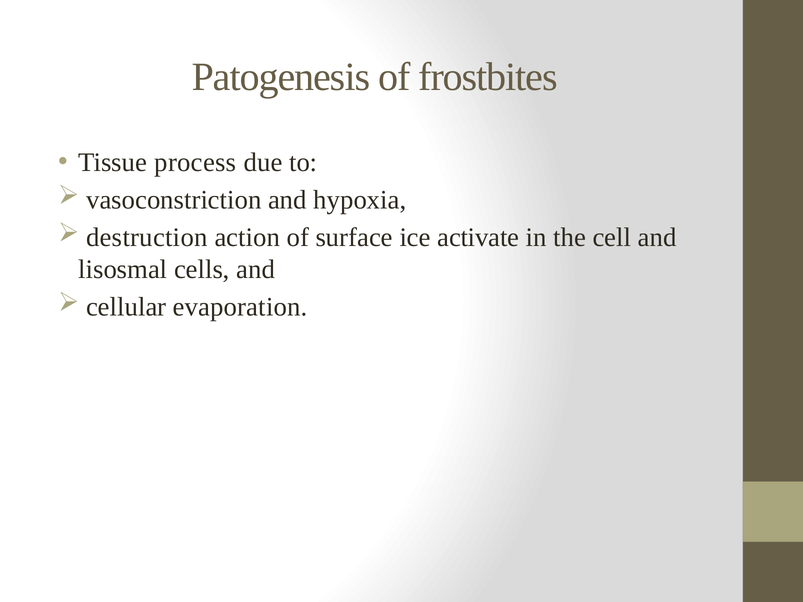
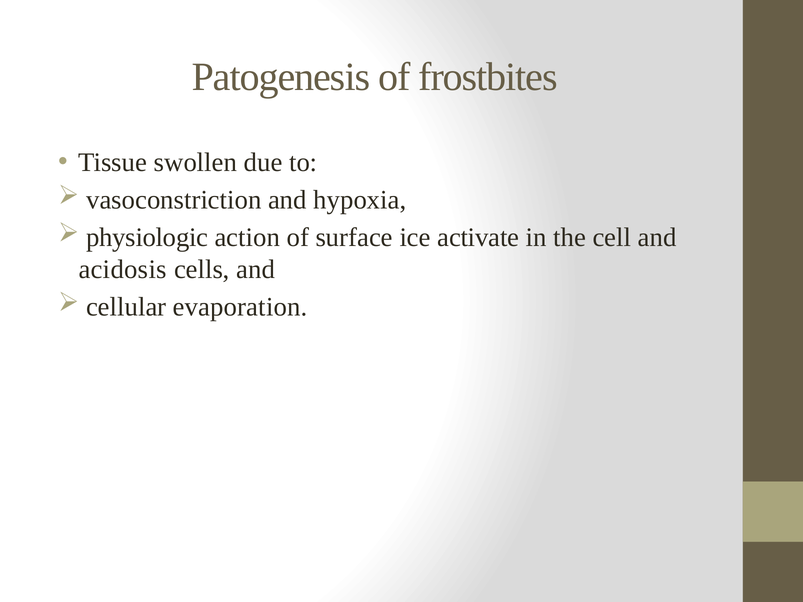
process: process -> swollen
destruction: destruction -> physiologic
lisosmal: lisosmal -> acidosis
